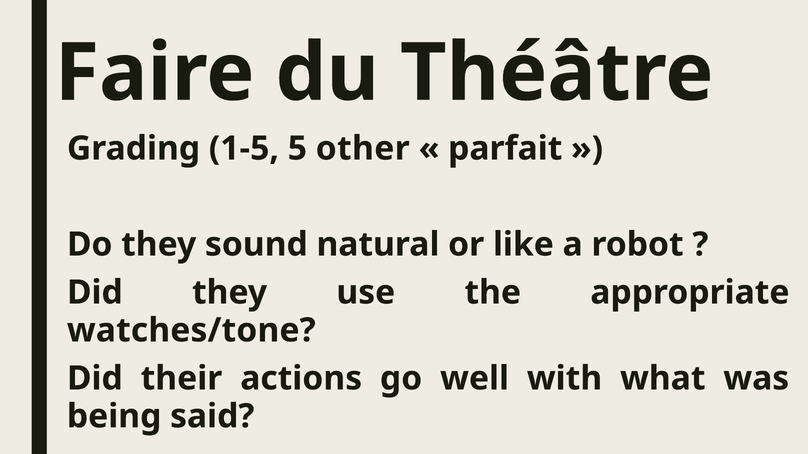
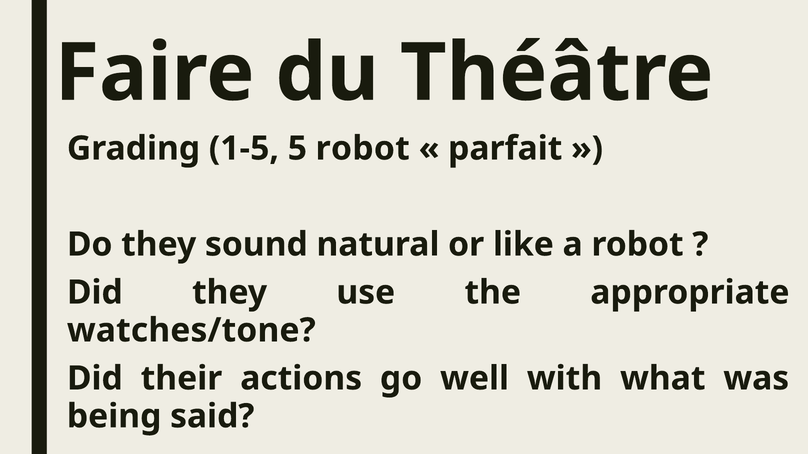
5 other: other -> robot
